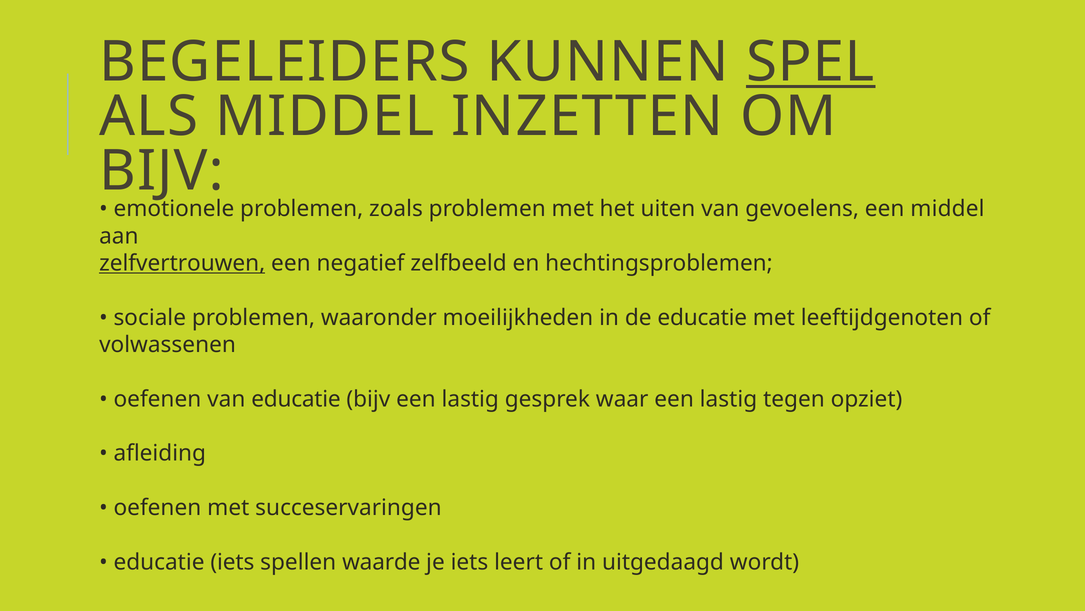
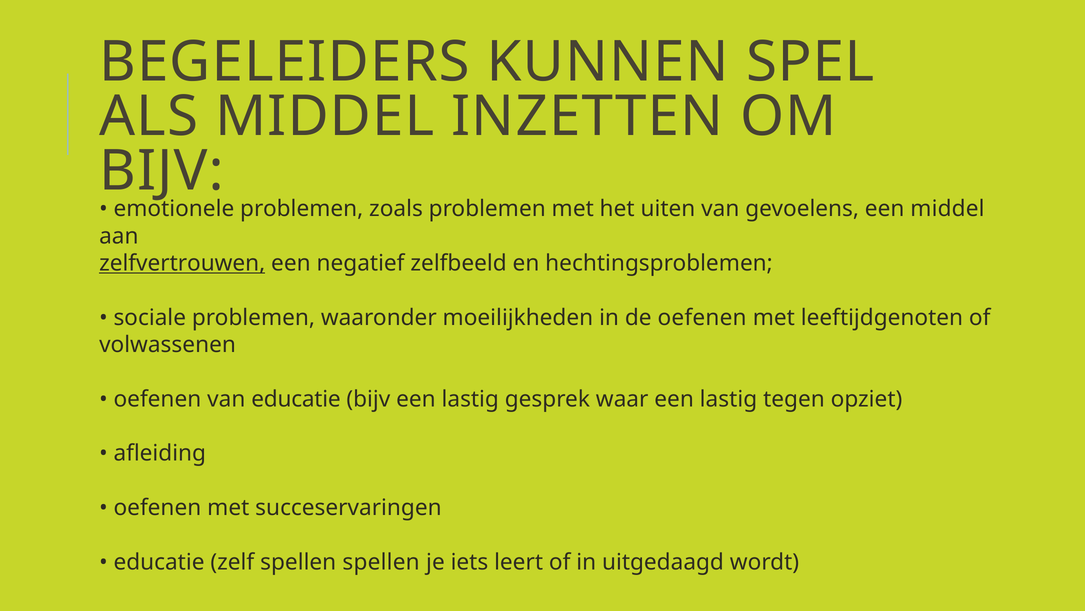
SPEL underline: present -> none
de educatie: educatie -> oefenen
educatie iets: iets -> zelf
spellen waarde: waarde -> spellen
